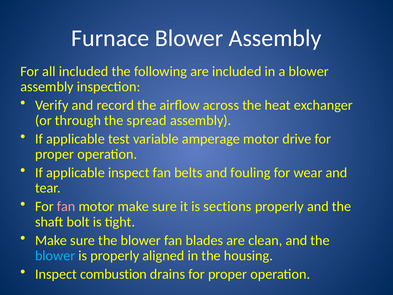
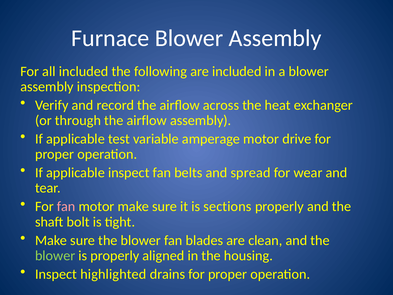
through the spread: spread -> airflow
fouling: fouling -> spread
blower at (55, 255) colour: light blue -> light green
combustion: combustion -> highlighted
